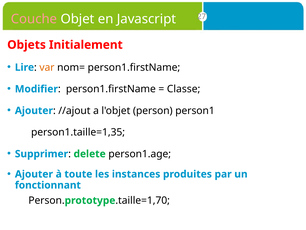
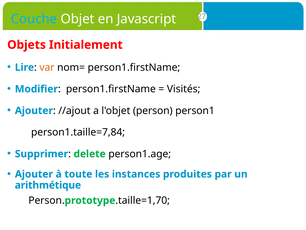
Couche colour: pink -> light blue
Classe: Classe -> Visités
person1.taille=1,35: person1.taille=1,35 -> person1.taille=7,84
fonctionnant: fonctionnant -> arithmétique
